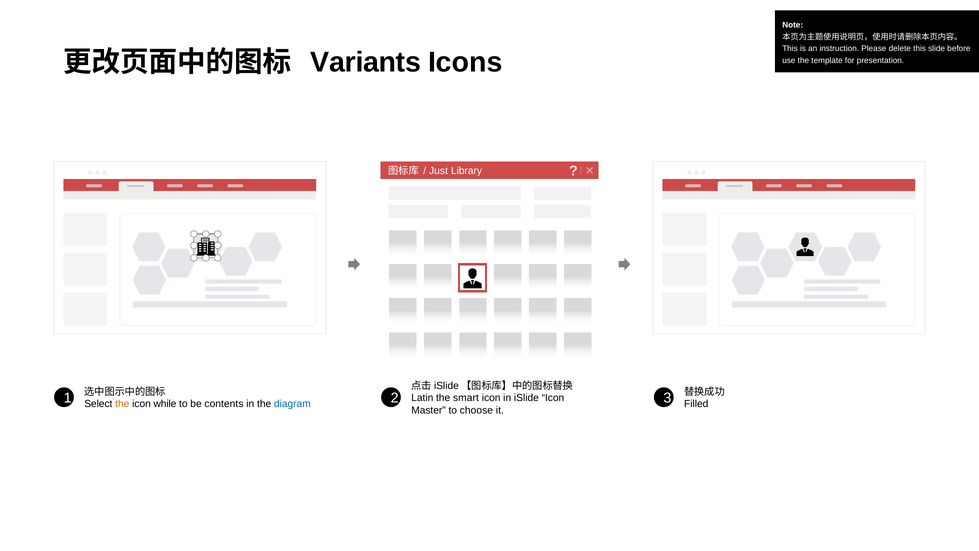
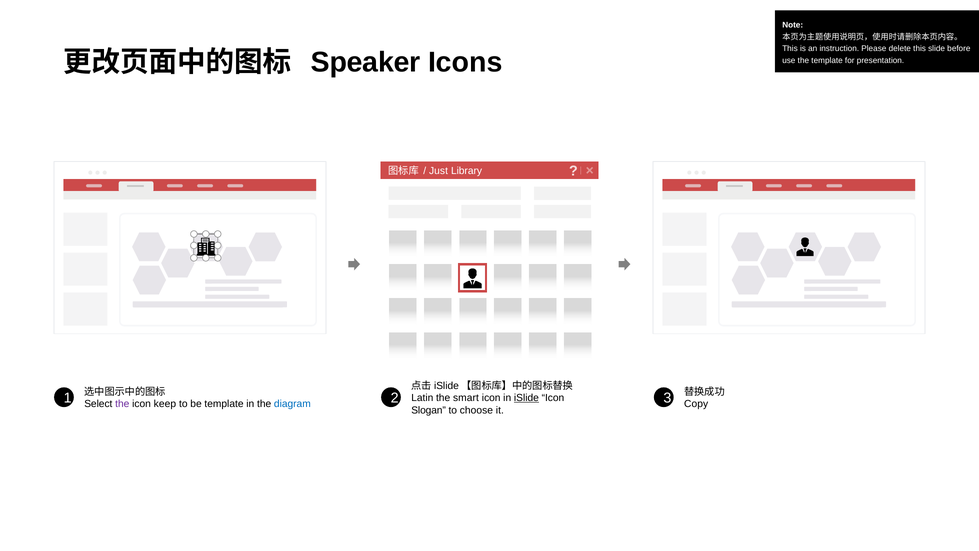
Variants: Variants -> Speaker
iSlide underline: none -> present
the at (122, 404) colour: orange -> purple
while: while -> keep
be contents: contents -> template
Filled: Filled -> Copy
Master: Master -> Slogan
